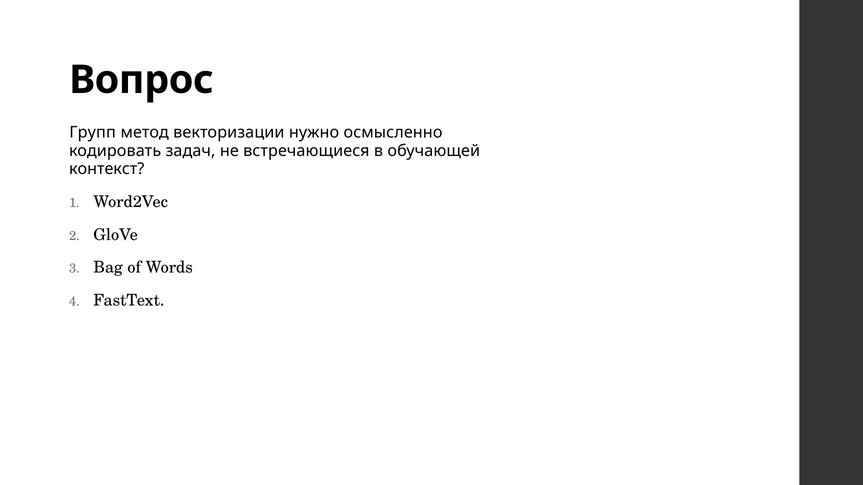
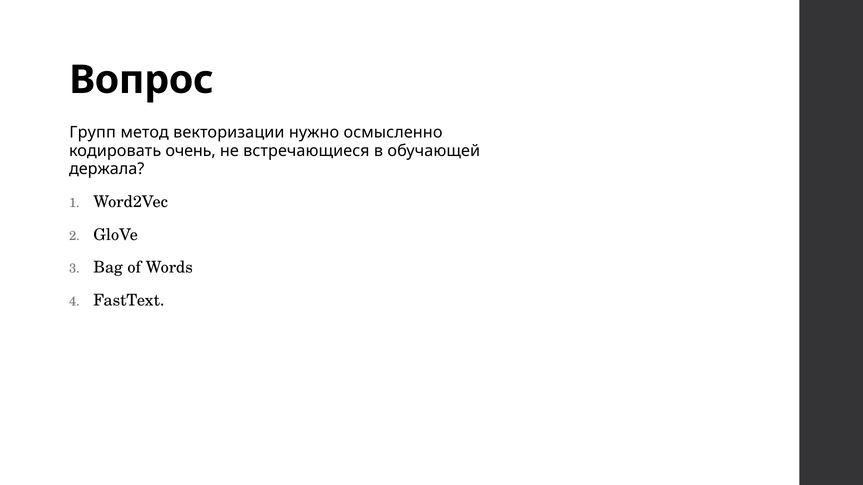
задач: задач -> очень
контекст: контекст -> держала
